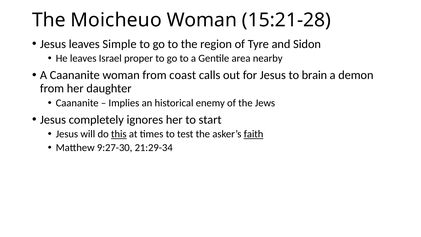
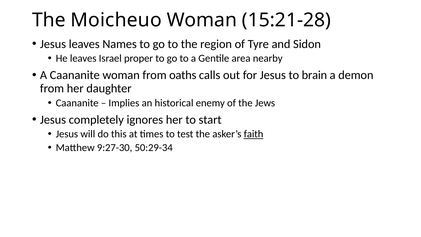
Simple: Simple -> Names
coast: coast -> oaths
this underline: present -> none
21:29-34: 21:29-34 -> 50:29-34
